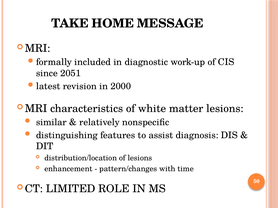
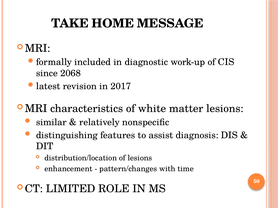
2051: 2051 -> 2068
2000: 2000 -> 2017
